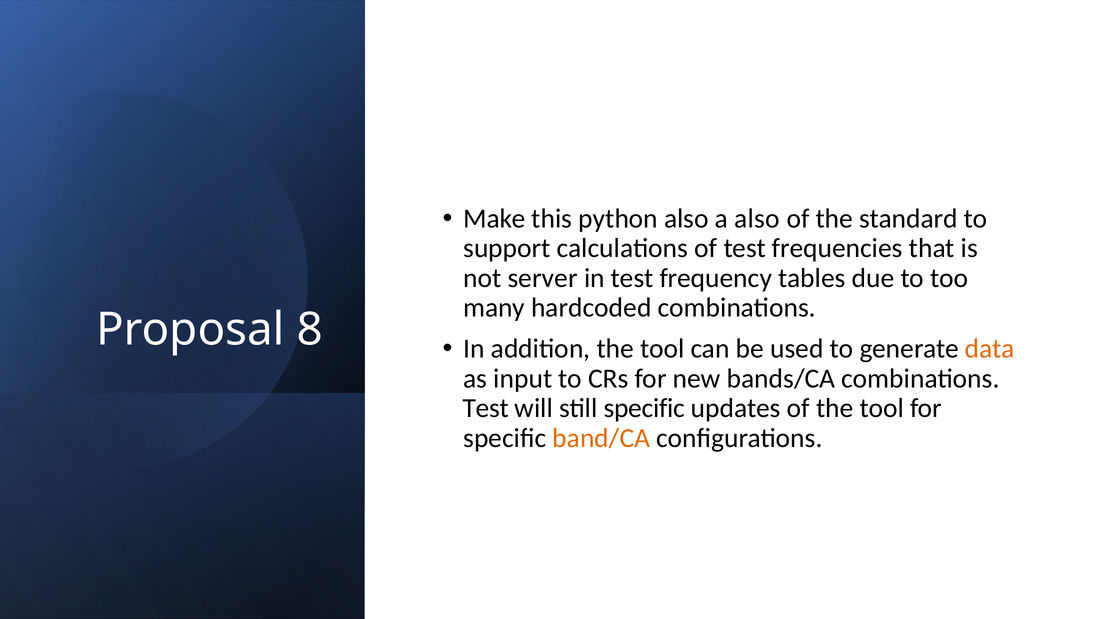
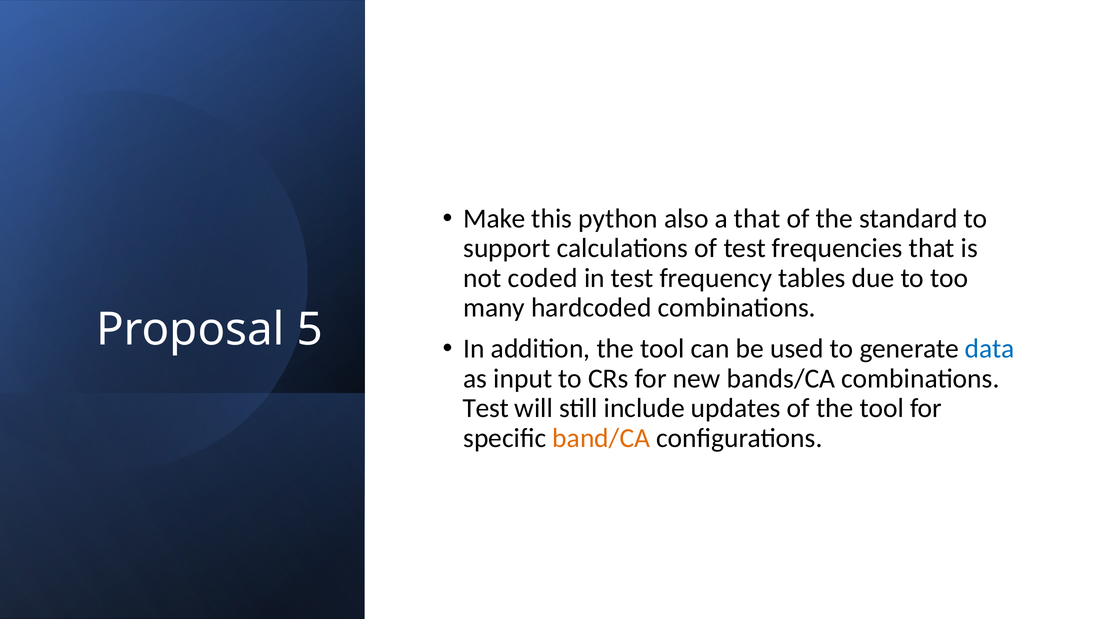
a also: also -> that
server: server -> coded
8: 8 -> 5
data colour: orange -> blue
still specific: specific -> include
